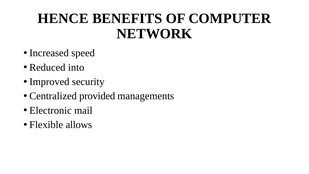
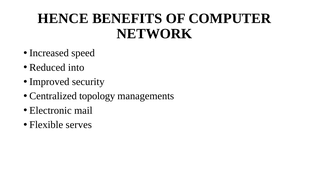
provided: provided -> topology
allows: allows -> serves
